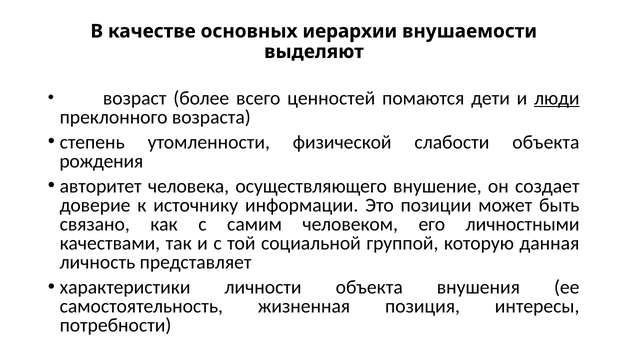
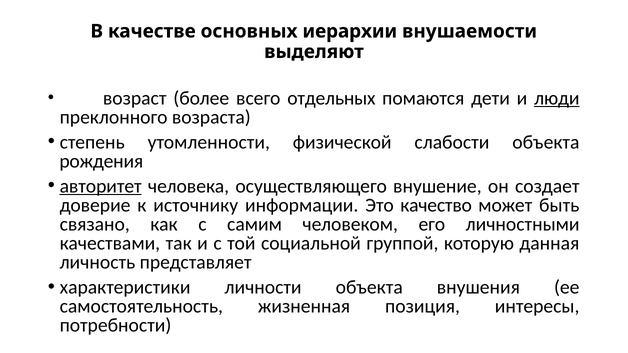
ценностей: ценностей -> отдельных
авторитет underline: none -> present
позиции: позиции -> качество
